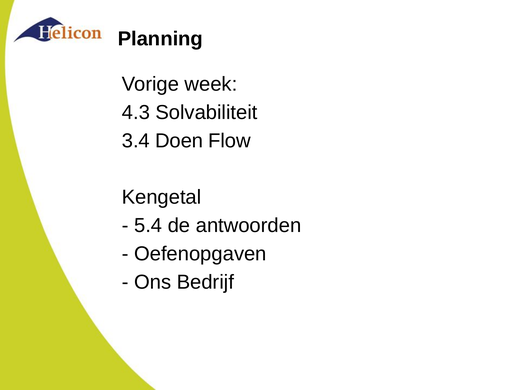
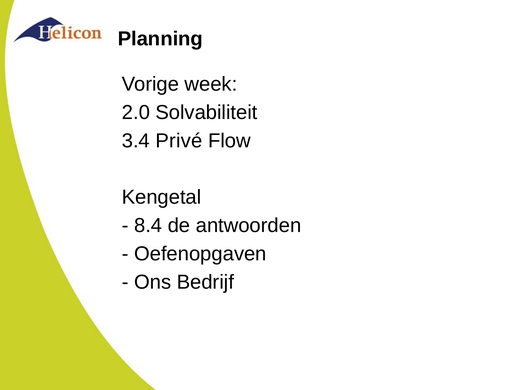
4.3: 4.3 -> 2.0
Doen: Doen -> Privé
5.4: 5.4 -> 8.4
